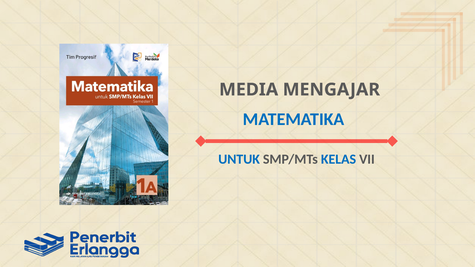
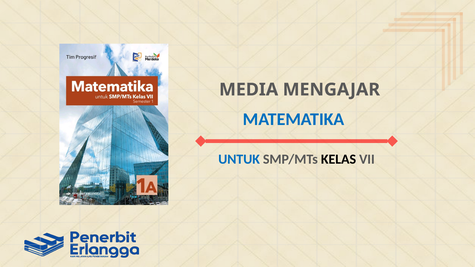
KELAS colour: blue -> black
